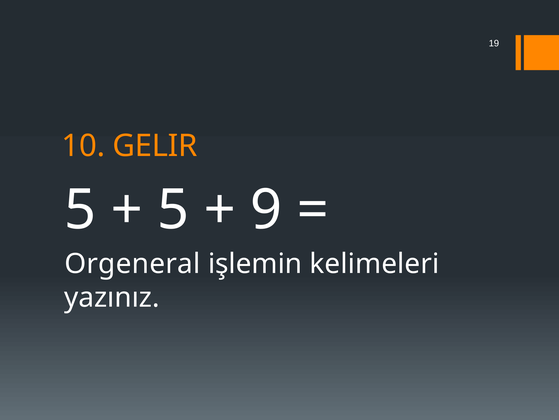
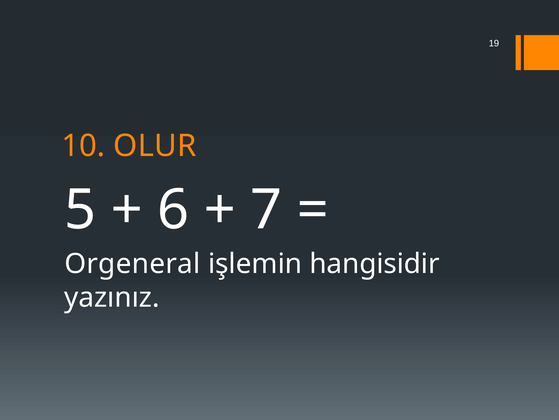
GELIR: GELIR -> OLUR
5 at (173, 210): 5 -> 6
9: 9 -> 7
kelimeleri: kelimeleri -> hangisidir
